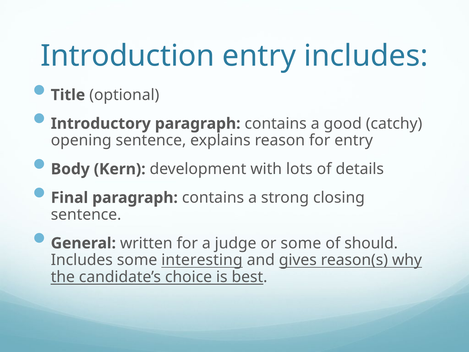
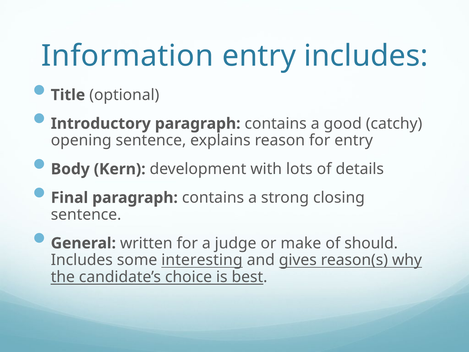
Introduction: Introduction -> Information
or some: some -> make
